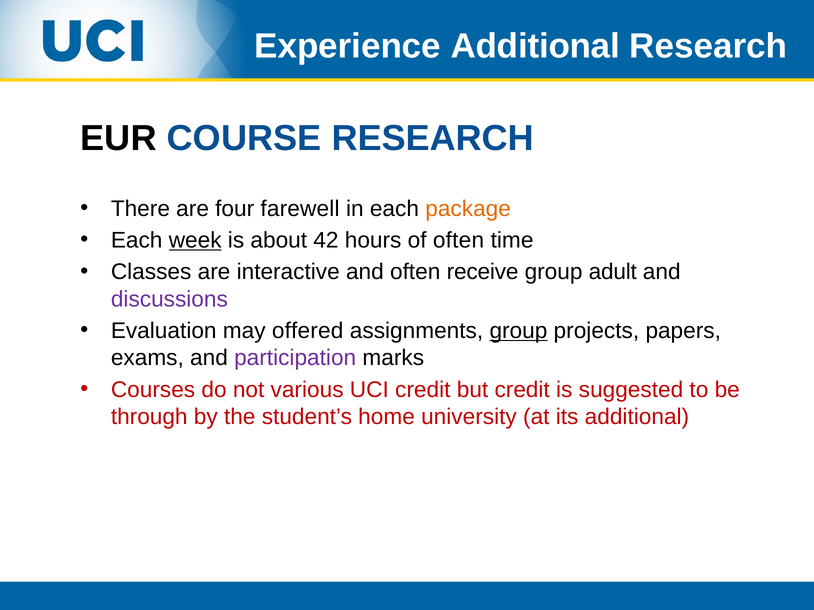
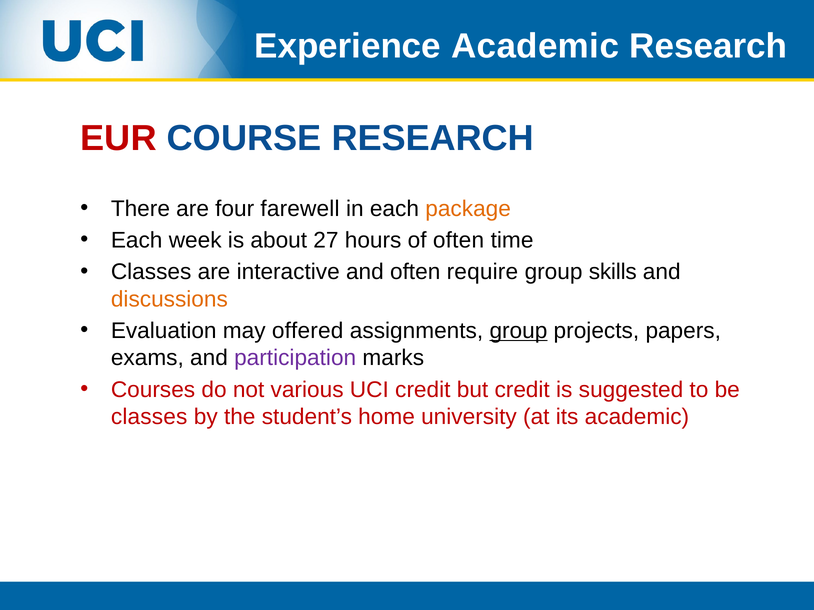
Experience Additional: Additional -> Academic
EUR colour: black -> red
week underline: present -> none
42: 42 -> 27
receive: receive -> require
adult: adult -> skills
discussions colour: purple -> orange
through at (149, 417): through -> classes
its additional: additional -> academic
